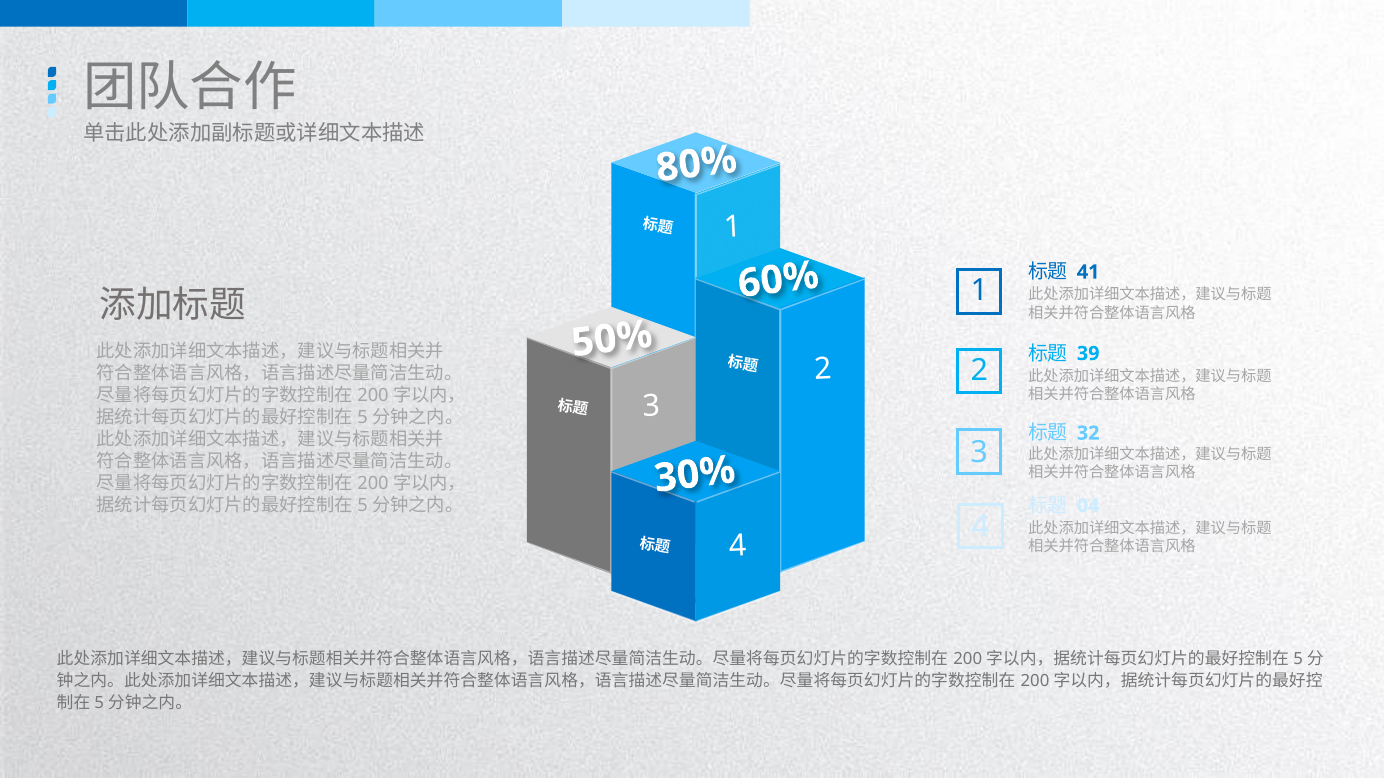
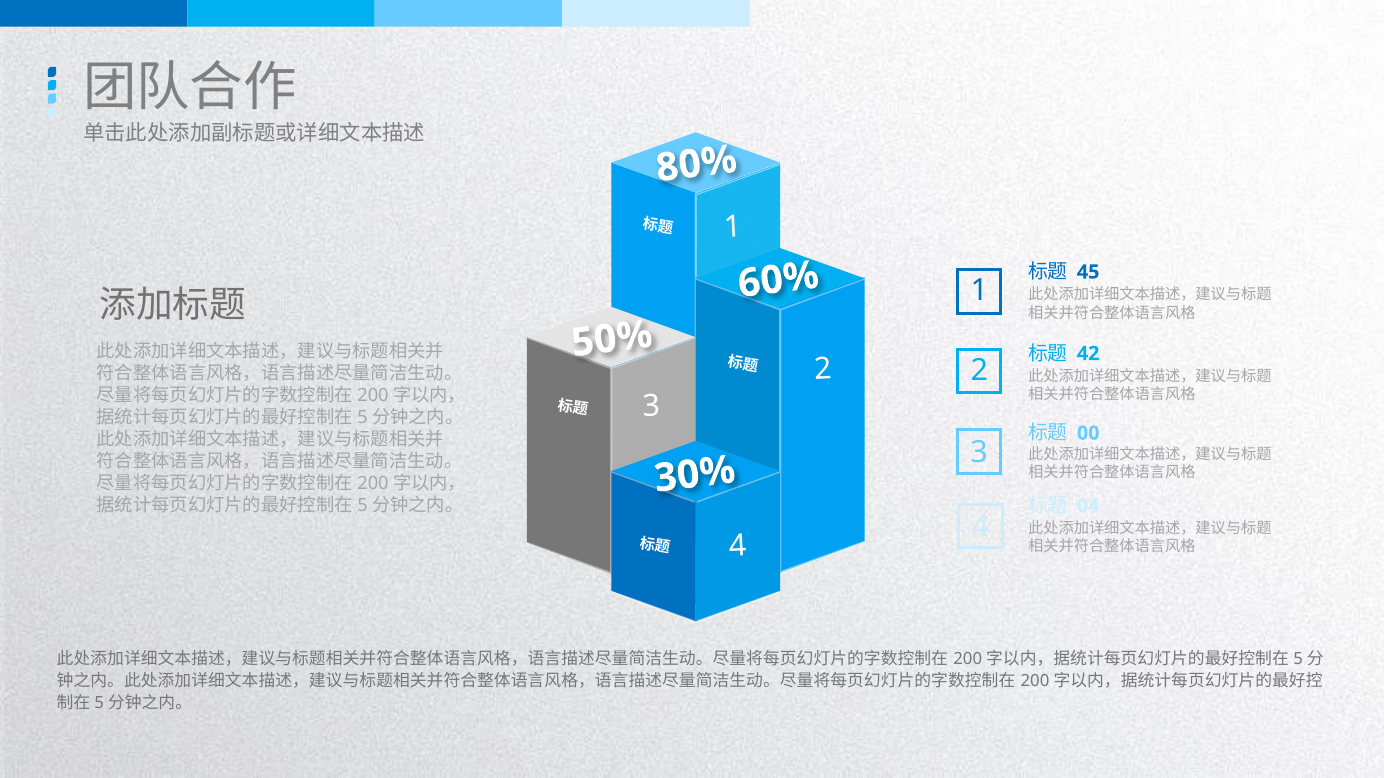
41: 41 -> 45
39: 39 -> 42
32: 32 -> 00
